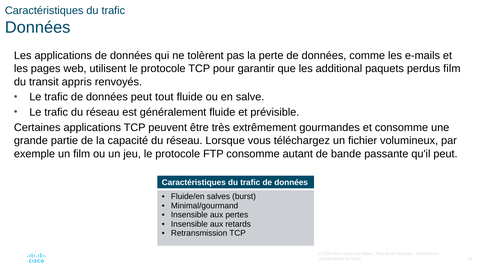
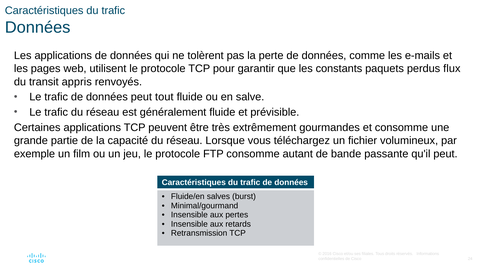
additional: additional -> constants
perdus film: film -> flux
